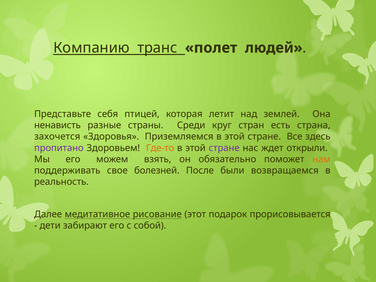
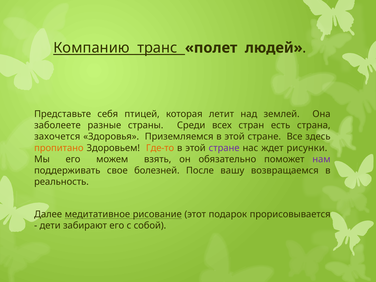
ненависть: ненависть -> заболеете
круг: круг -> всех
пропитано colour: purple -> orange
открыли: открыли -> рисунки
нам colour: orange -> purple
были: были -> вашу
